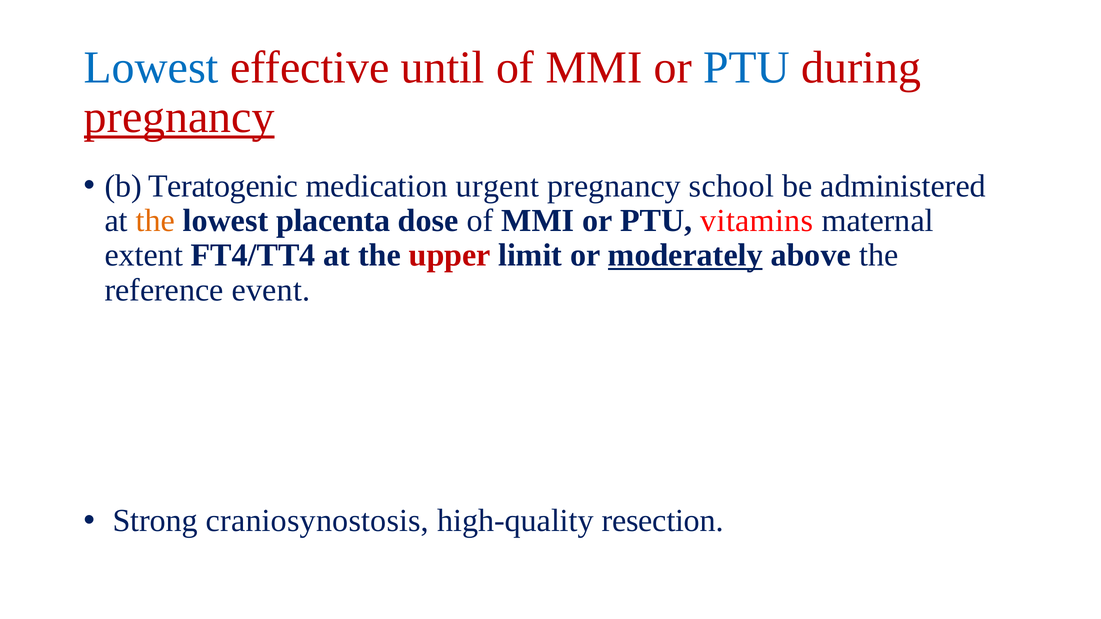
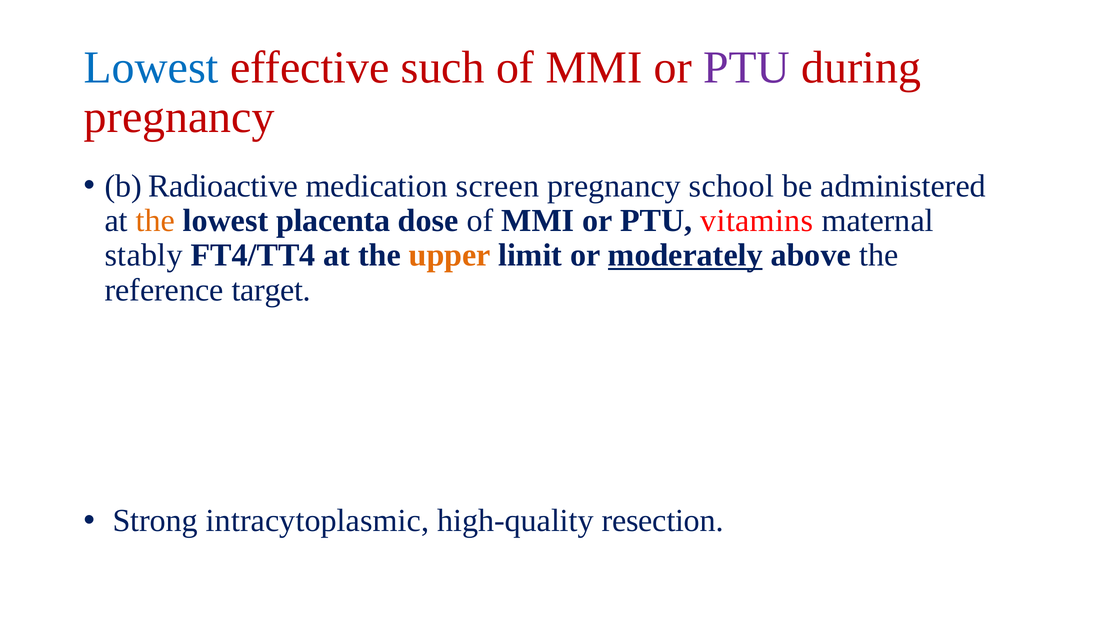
until: until -> such
PTU at (747, 68) colour: blue -> purple
pregnancy at (179, 117) underline: present -> none
Teratogenic: Teratogenic -> Radioactive
urgent: urgent -> screen
extent: extent -> stably
upper colour: red -> orange
event: event -> target
craniosynostosis: craniosynostosis -> intracytoplasmic
